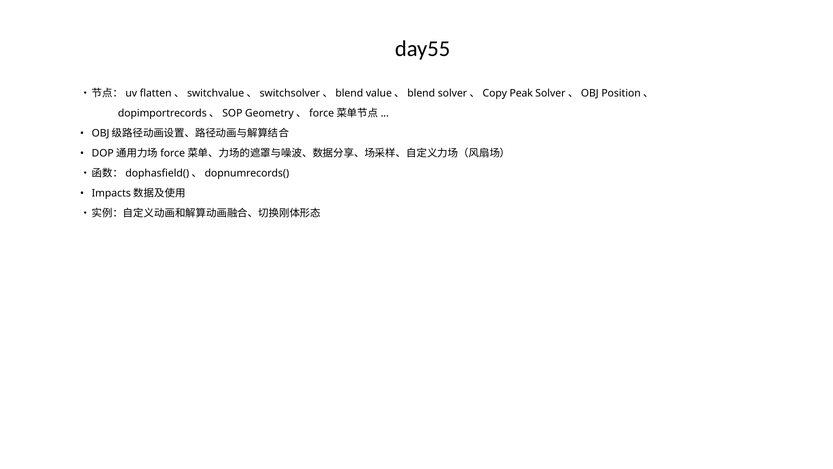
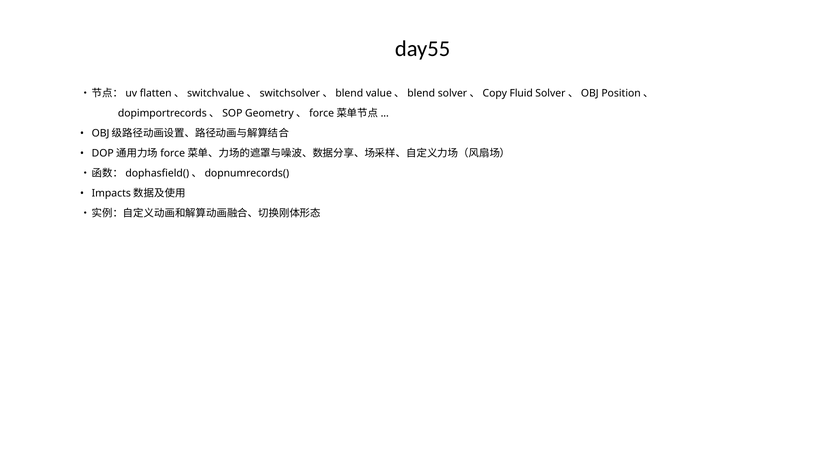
Peak: Peak -> Fluid
